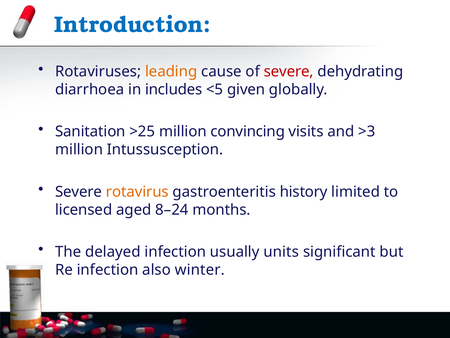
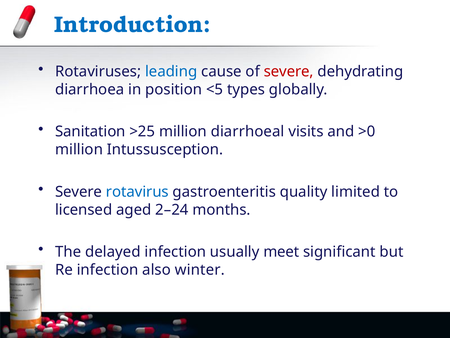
leading colour: orange -> blue
includes: includes -> position
given: given -> types
convincing: convincing -> diarrhoeal
>3: >3 -> >0
rotavirus colour: orange -> blue
history: history -> quality
8–24: 8–24 -> 2–24
units: units -> meet
